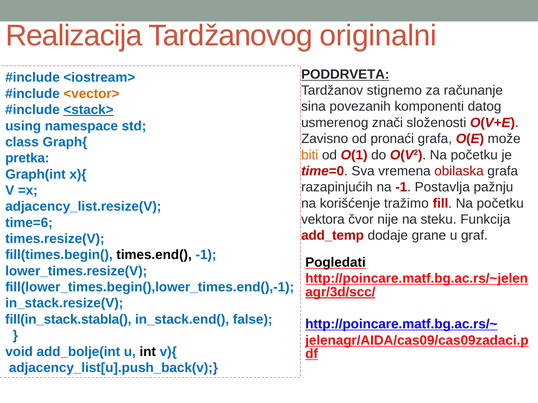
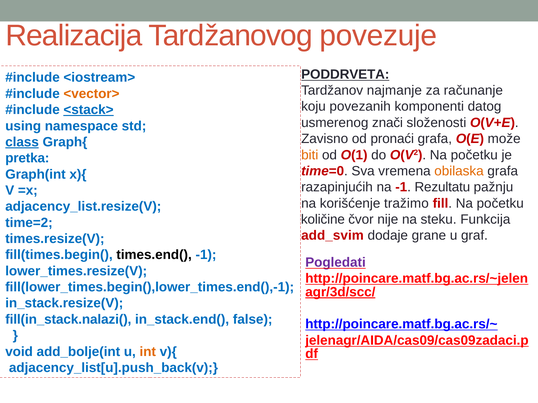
originalni: originalni -> povezuje
stignemo: stignemo -> najmanje
sina: sina -> koju
class underline: none -> present
obilaska colour: red -> orange
Postavlja: Postavlja -> Rezultatu
vektora: vektora -> količine
time=6: time=6 -> time=2
add_temp: add_temp -> add_svim
Pogledati colour: black -> purple
fill(in_stack.stabla(: fill(in_stack.stabla( -> fill(in_stack.nalazi(
int colour: black -> orange
